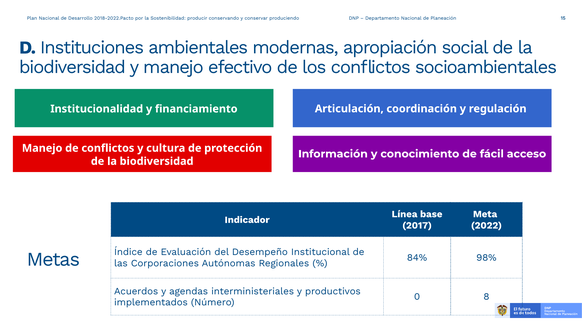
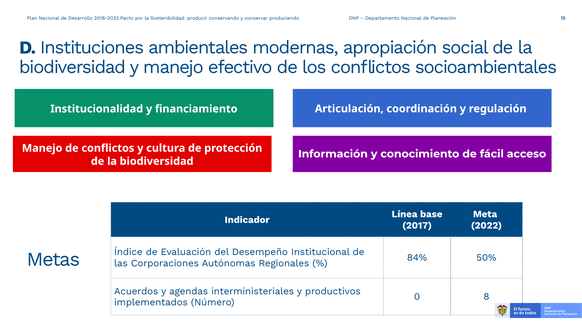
98%: 98% -> 50%
